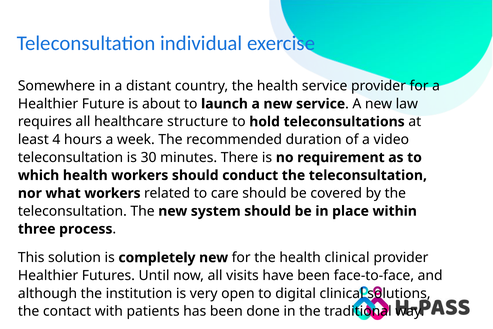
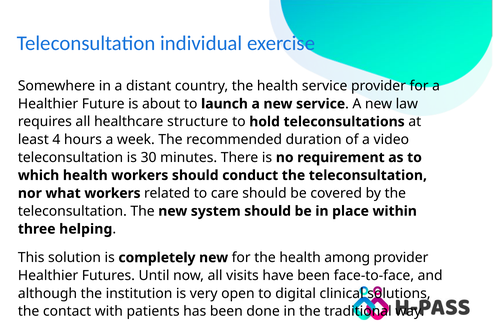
process: process -> helping
health clinical: clinical -> among
